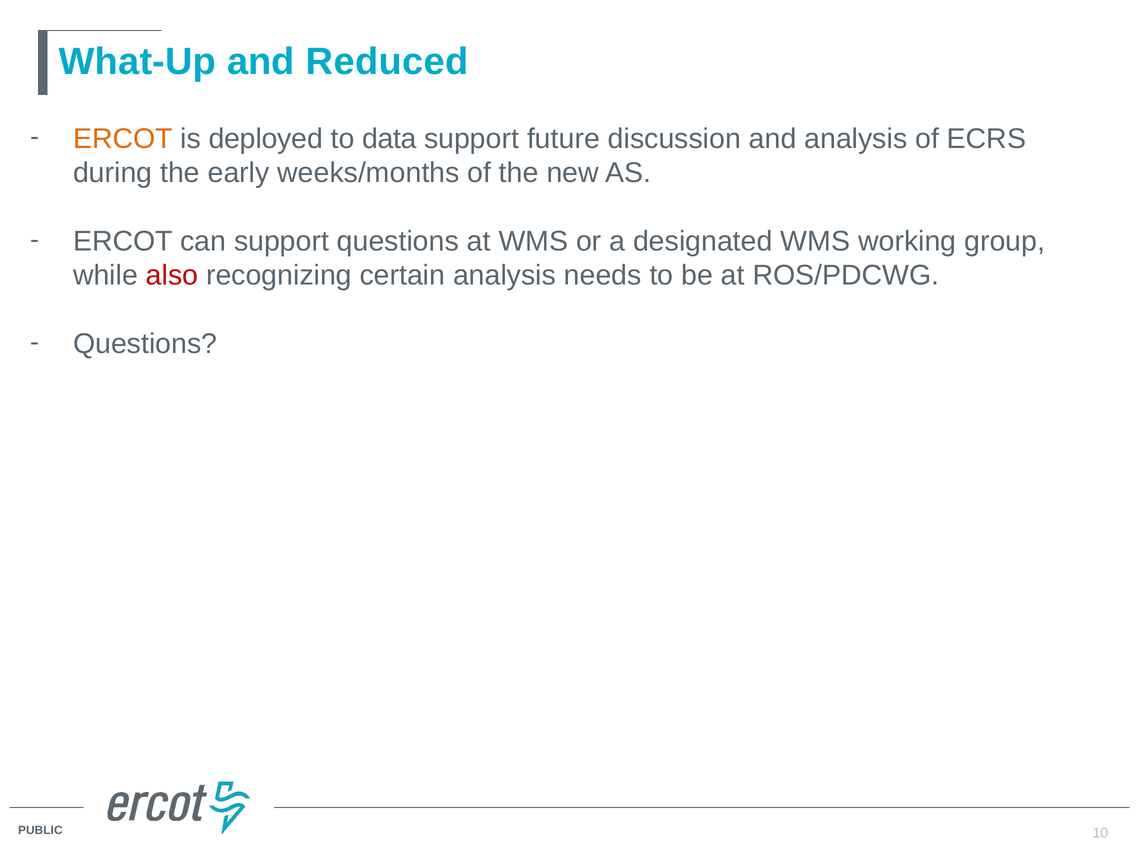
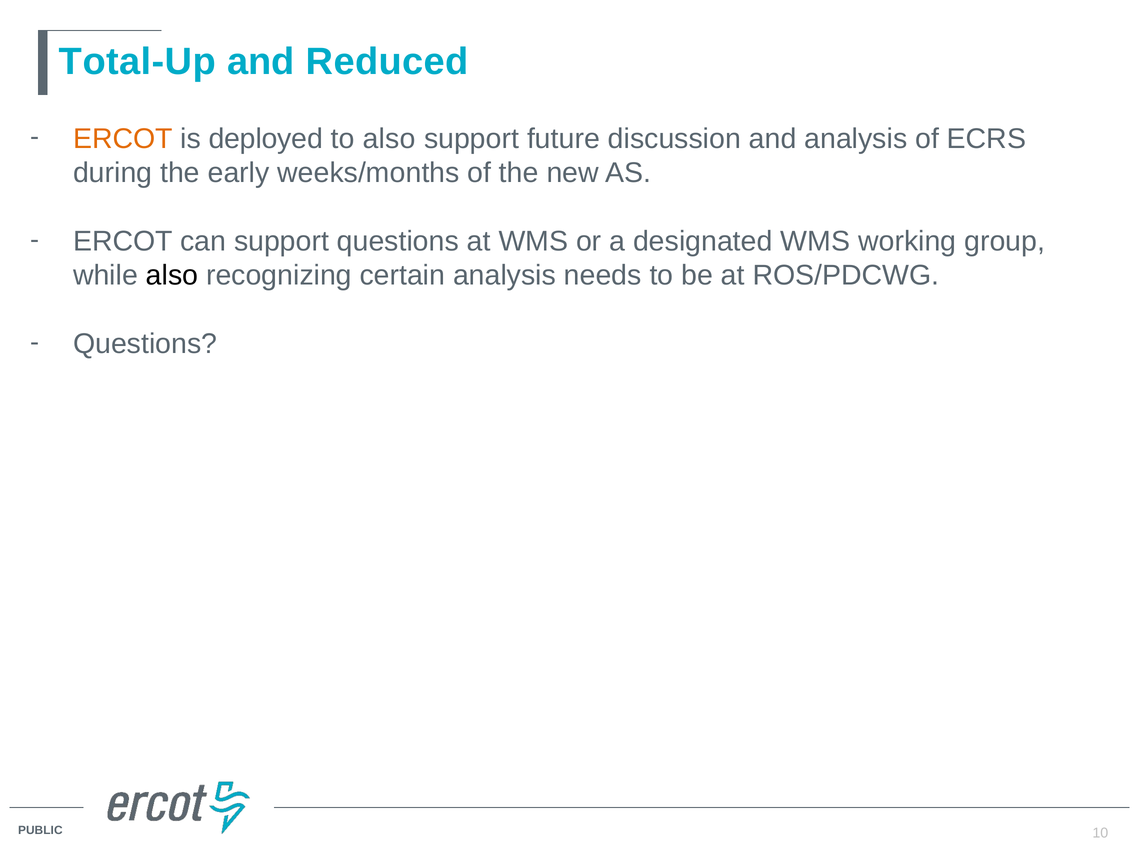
What-Up: What-Up -> Total-Up
to data: data -> also
also at (172, 276) colour: red -> black
